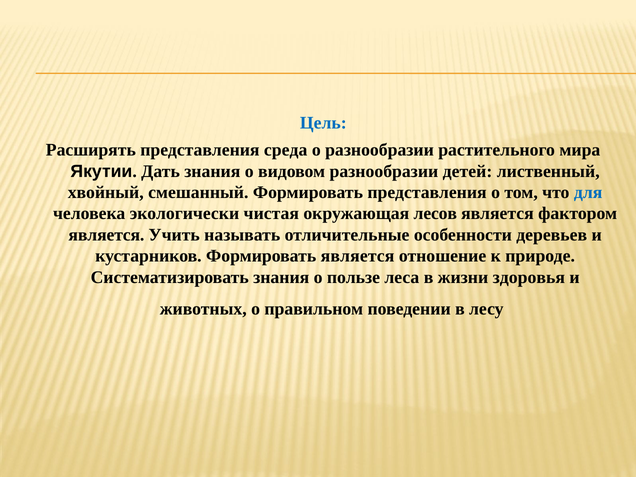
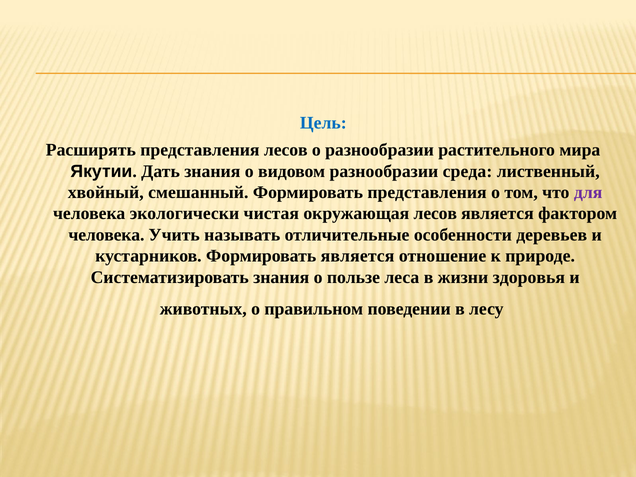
представления среда: среда -> лесов
детей: детей -> среда
для colour: blue -> purple
является at (106, 235): является -> человека
